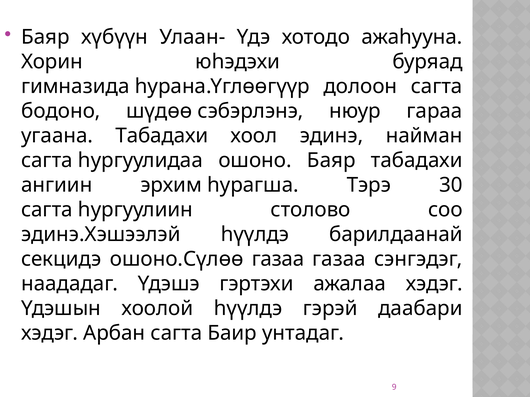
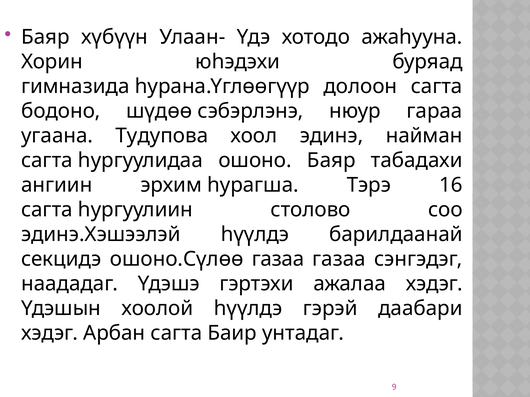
угаана Табадахи: Табадахи -> Тудупова
30: 30 -> 16
